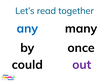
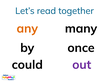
any colour: blue -> orange
